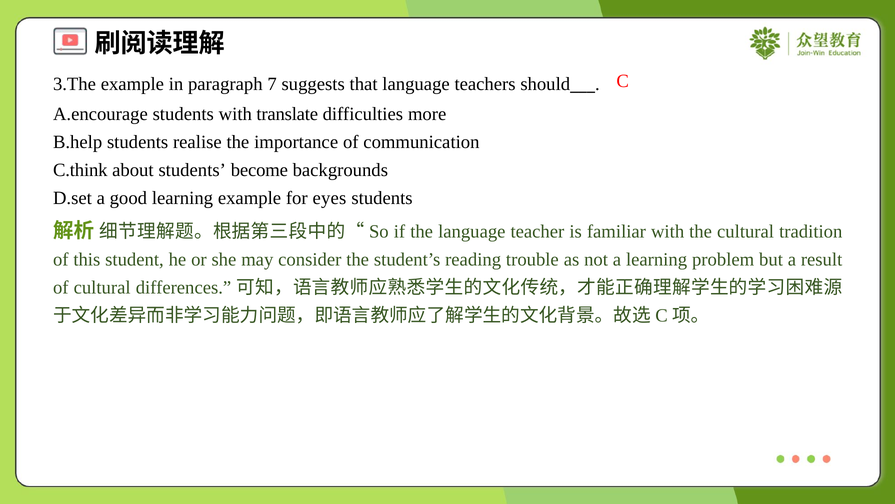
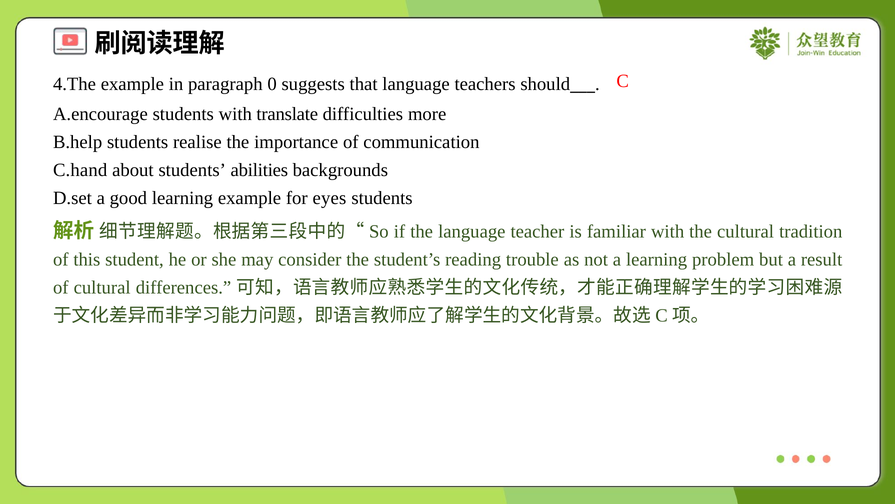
3.The: 3.The -> 4.The
7: 7 -> 0
C.think: C.think -> C.hand
become: become -> abilities
